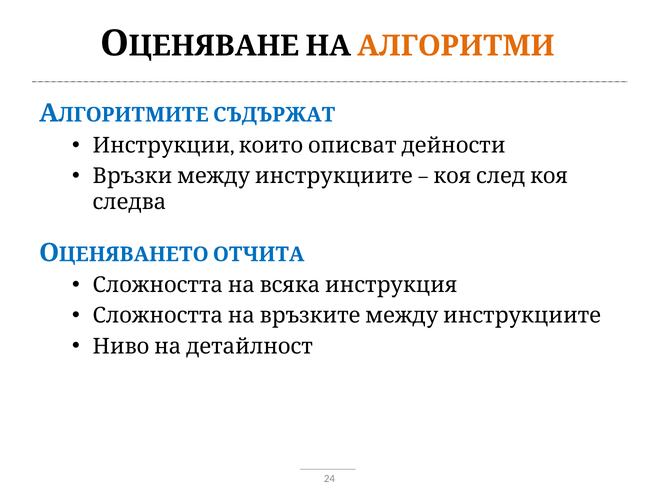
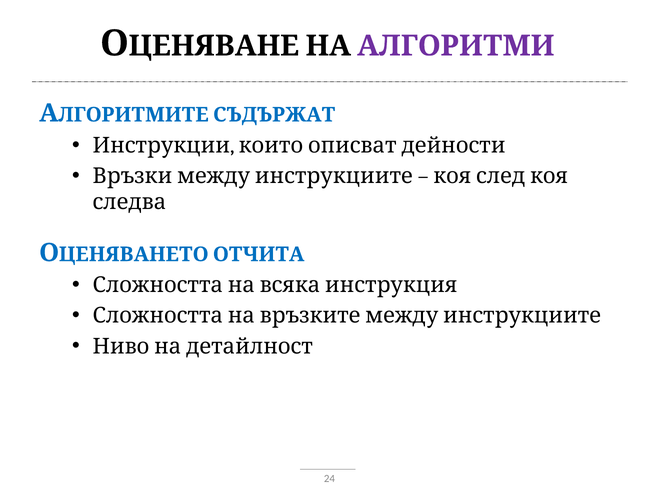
АЛГОРИТМИ colour: orange -> purple
